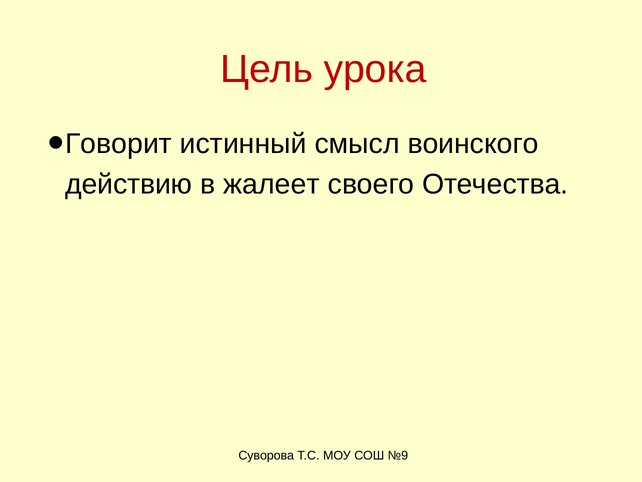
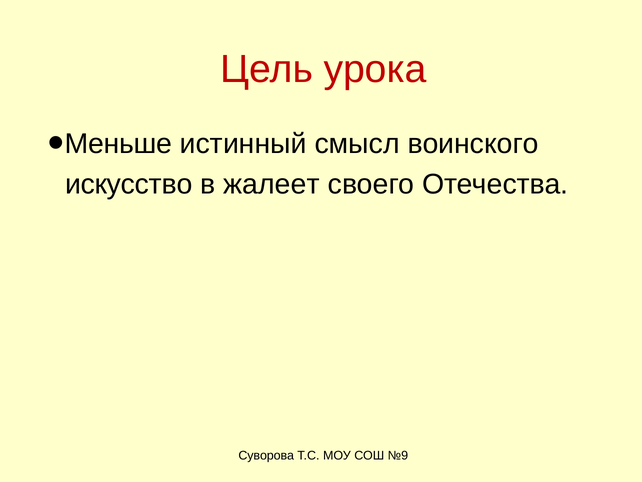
Говорит: Говорит -> Меньше
действию: действию -> искусство
